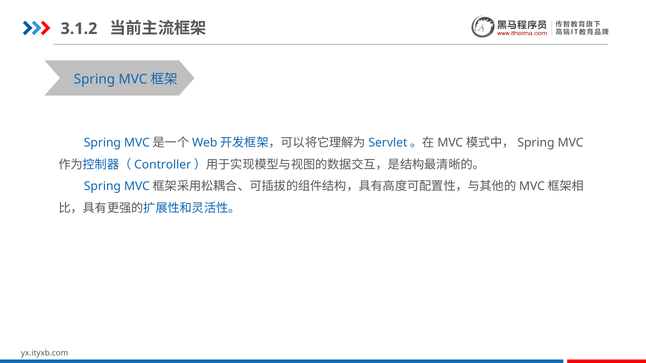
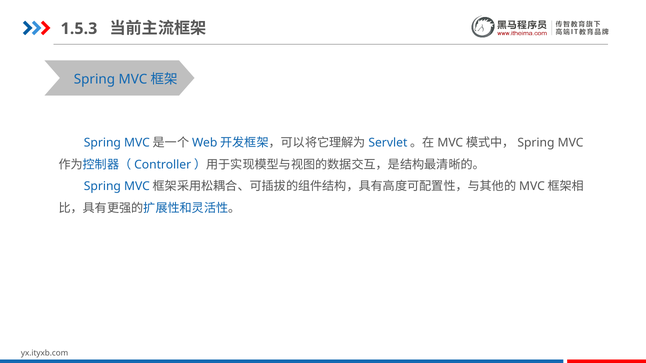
3.1.2: 3.1.2 -> 1.5.3
